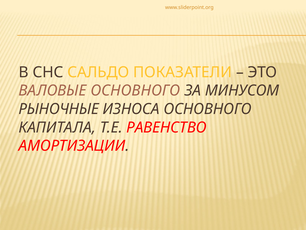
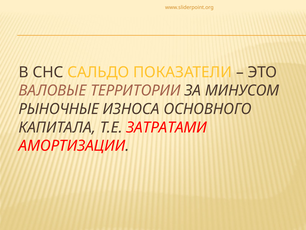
ВАЛОВЫЕ ОСНОВНОГО: ОСНОВНОГО -> ТЕРРИТОРИИ
РАВЕНСТВО: РАВЕНСТВО -> ЗАТРАТАМИ
